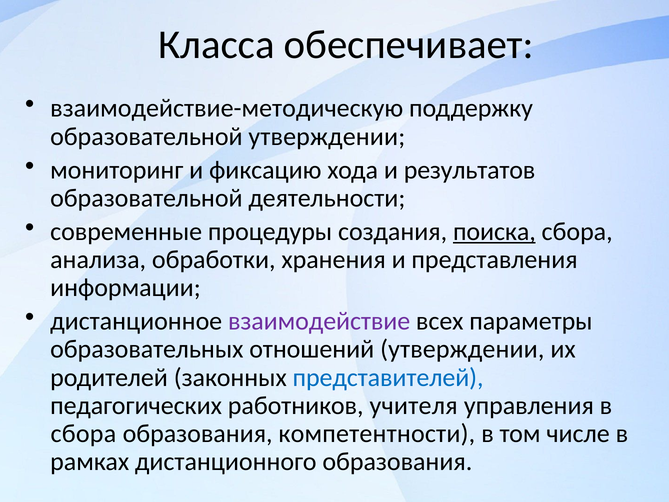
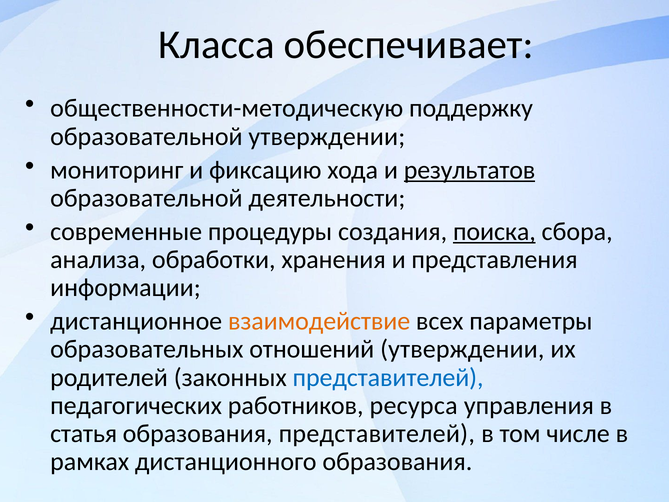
взаимодействие-методическую: взаимодействие-методическую -> общественности-методическую
результатов underline: none -> present
взаимодействие colour: purple -> orange
учителя: учителя -> ресурса
сбора at (83, 434): сбора -> статья
образования компетентности: компетентности -> представителей
